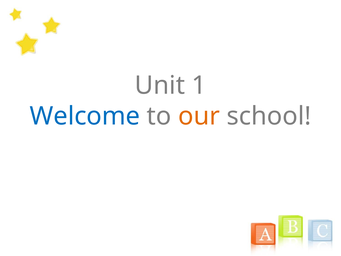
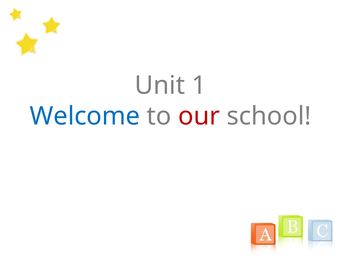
our colour: orange -> red
